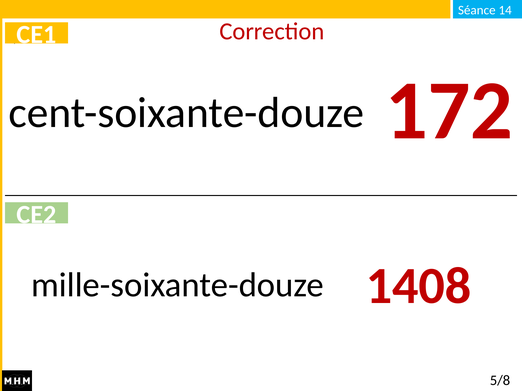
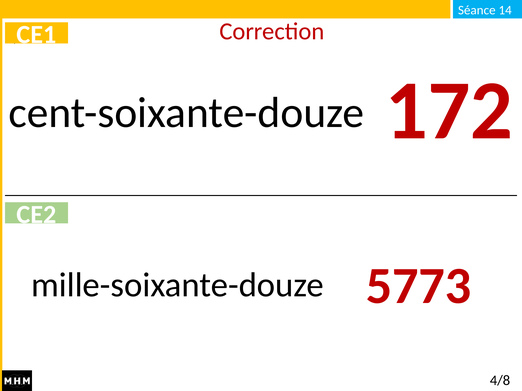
1408: 1408 -> 5773
5/8: 5/8 -> 4/8
